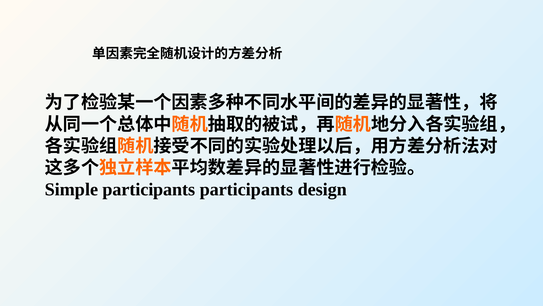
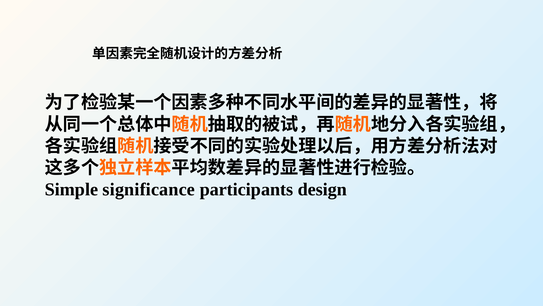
Simple participants: participants -> significance
